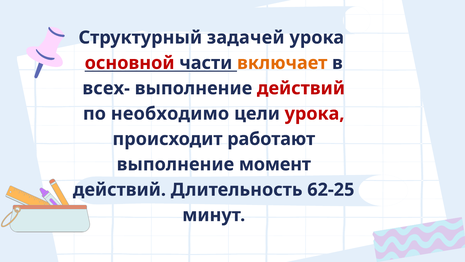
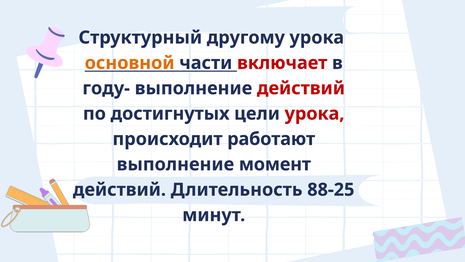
задачей: задачей -> другому
основной colour: red -> orange
включает colour: orange -> red
всех-: всех- -> году-
необходимо: необходимо -> достигнутых
62-25: 62-25 -> 88-25
